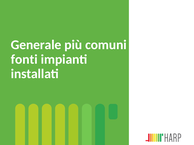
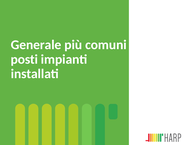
fonti: fonti -> posti
